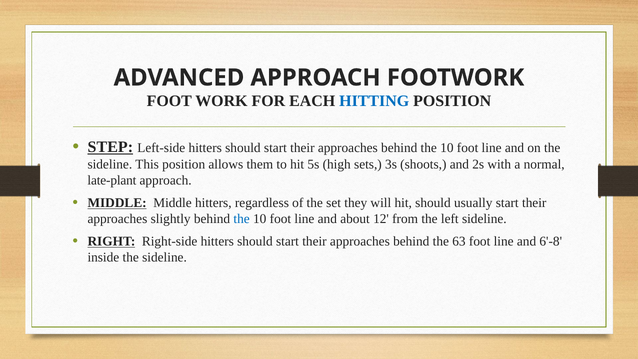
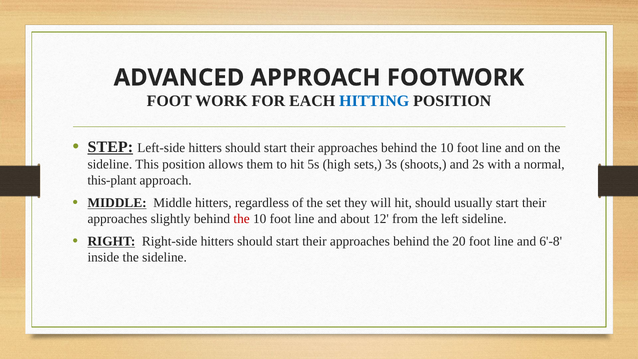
late-plant: late-plant -> this-plant
the at (242, 219) colour: blue -> red
63: 63 -> 20
